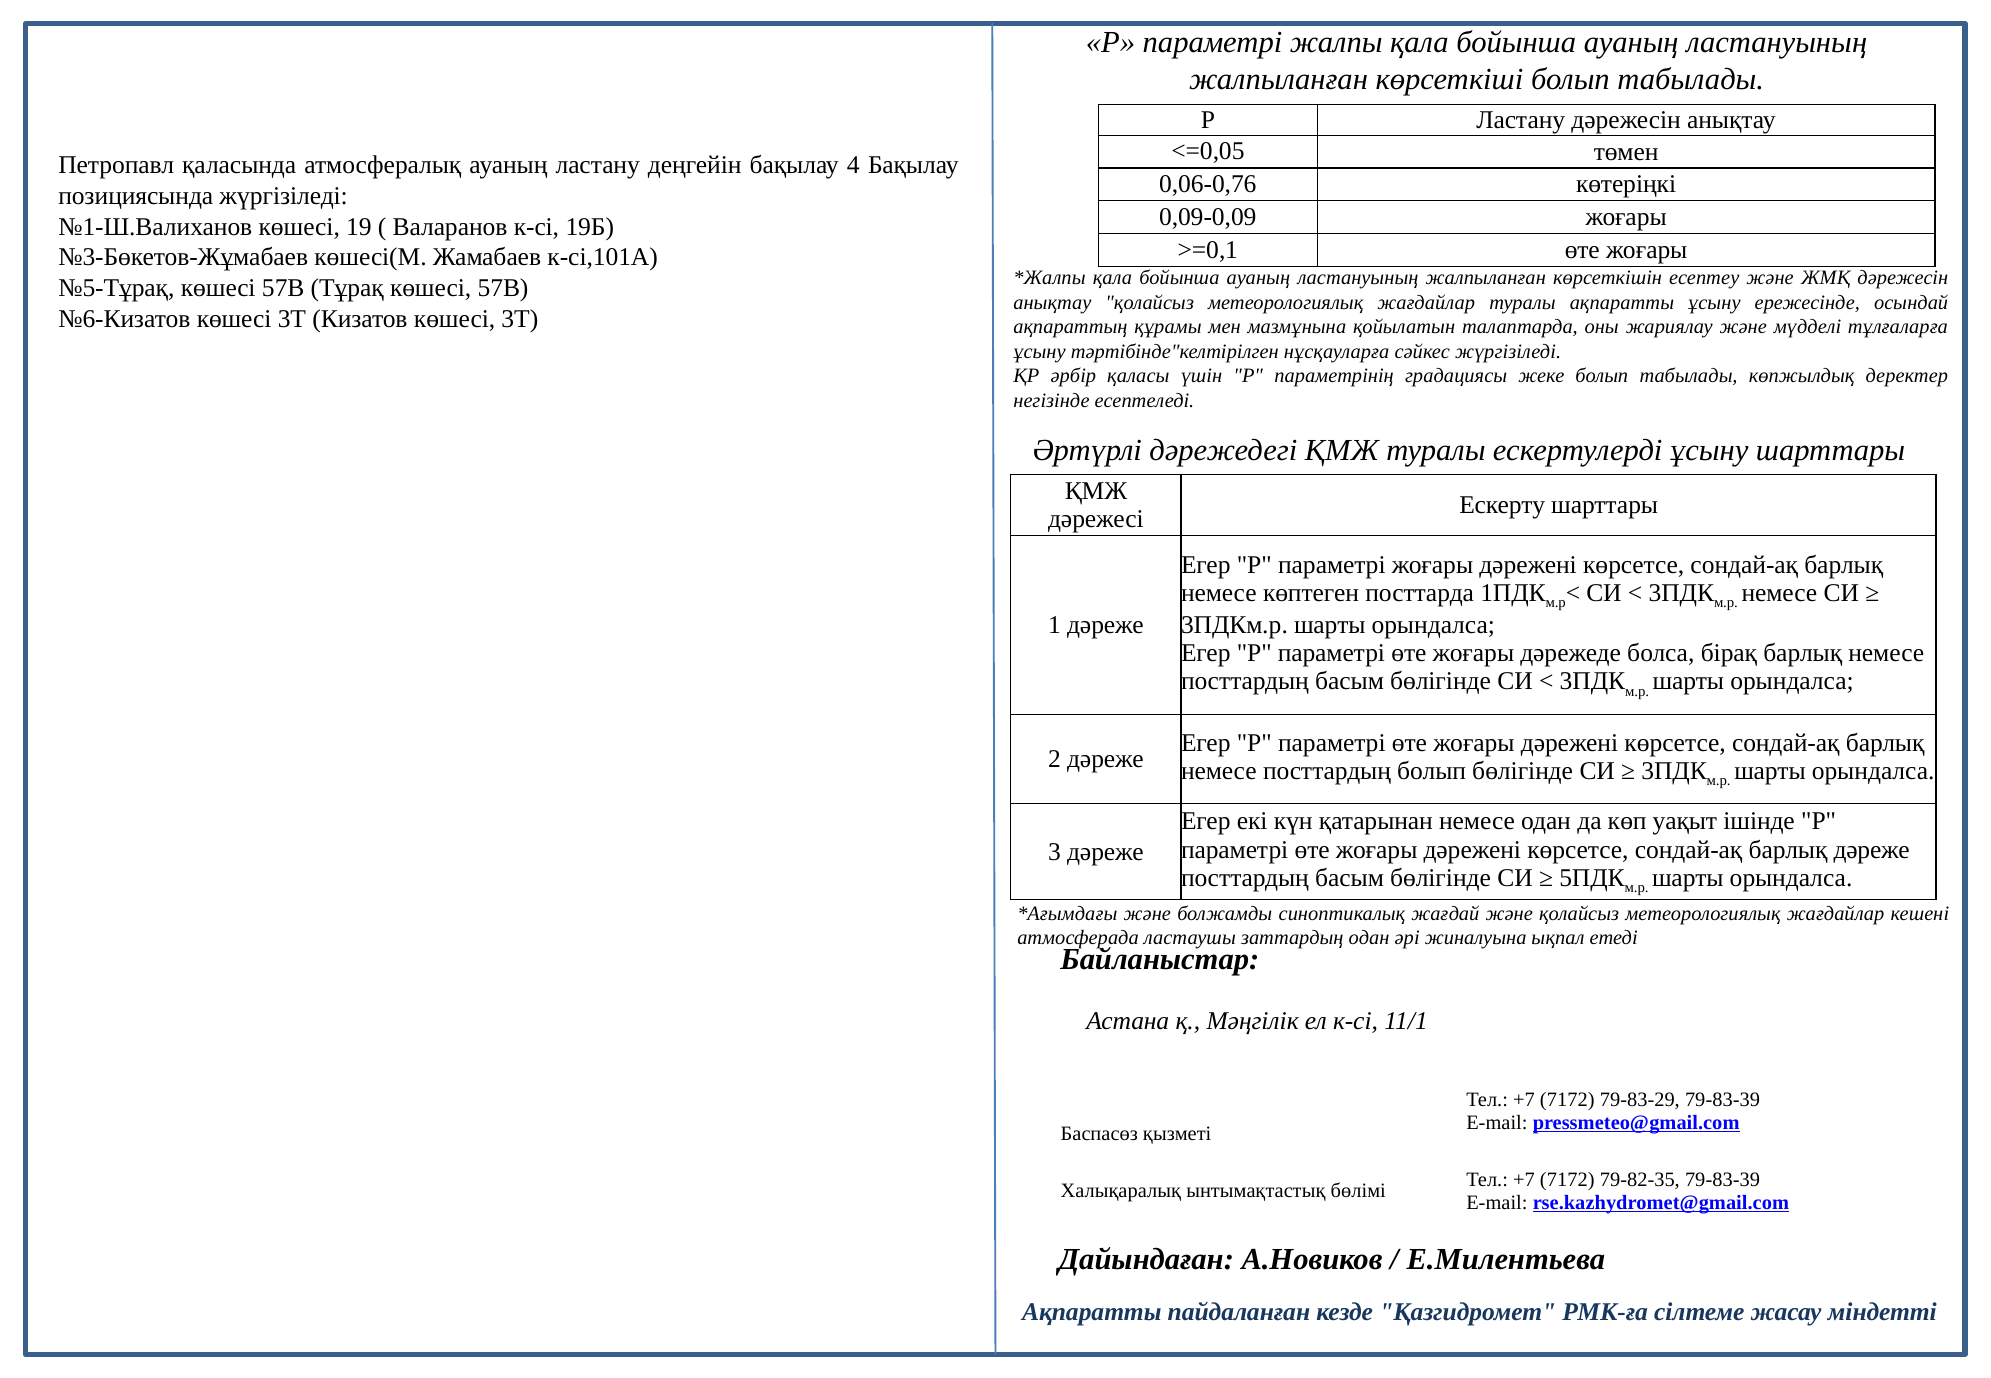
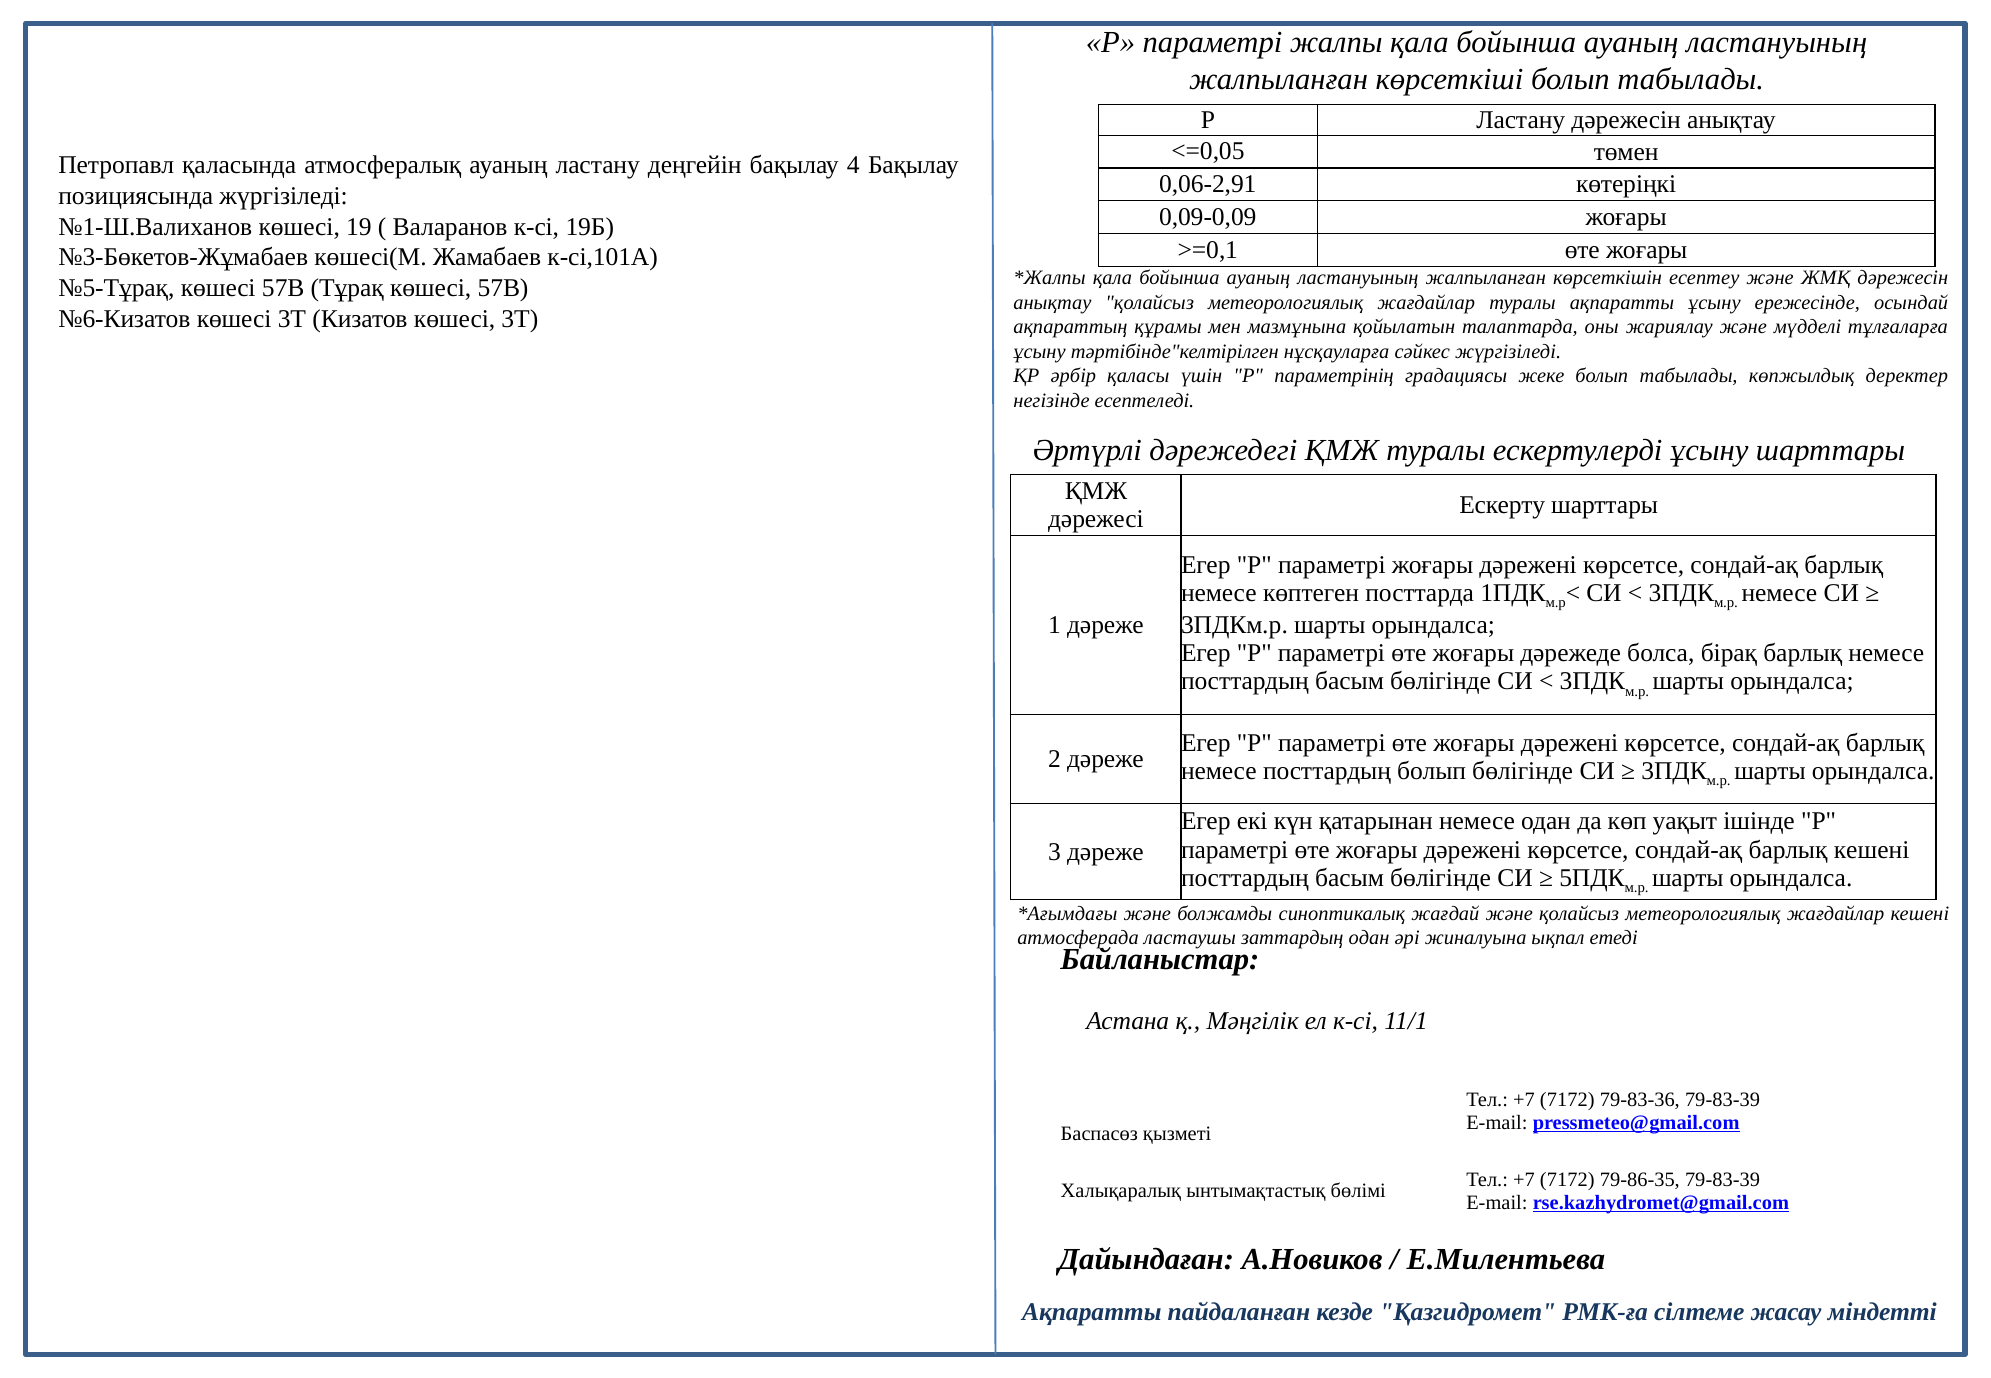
0,06-0,76: 0,06-0,76 -> 0,06-2,91
барлық дәреже: дәреже -> кешені
79-83-29: 79-83-29 -> 79-83-36
79-82-35: 79-82-35 -> 79-86-35
